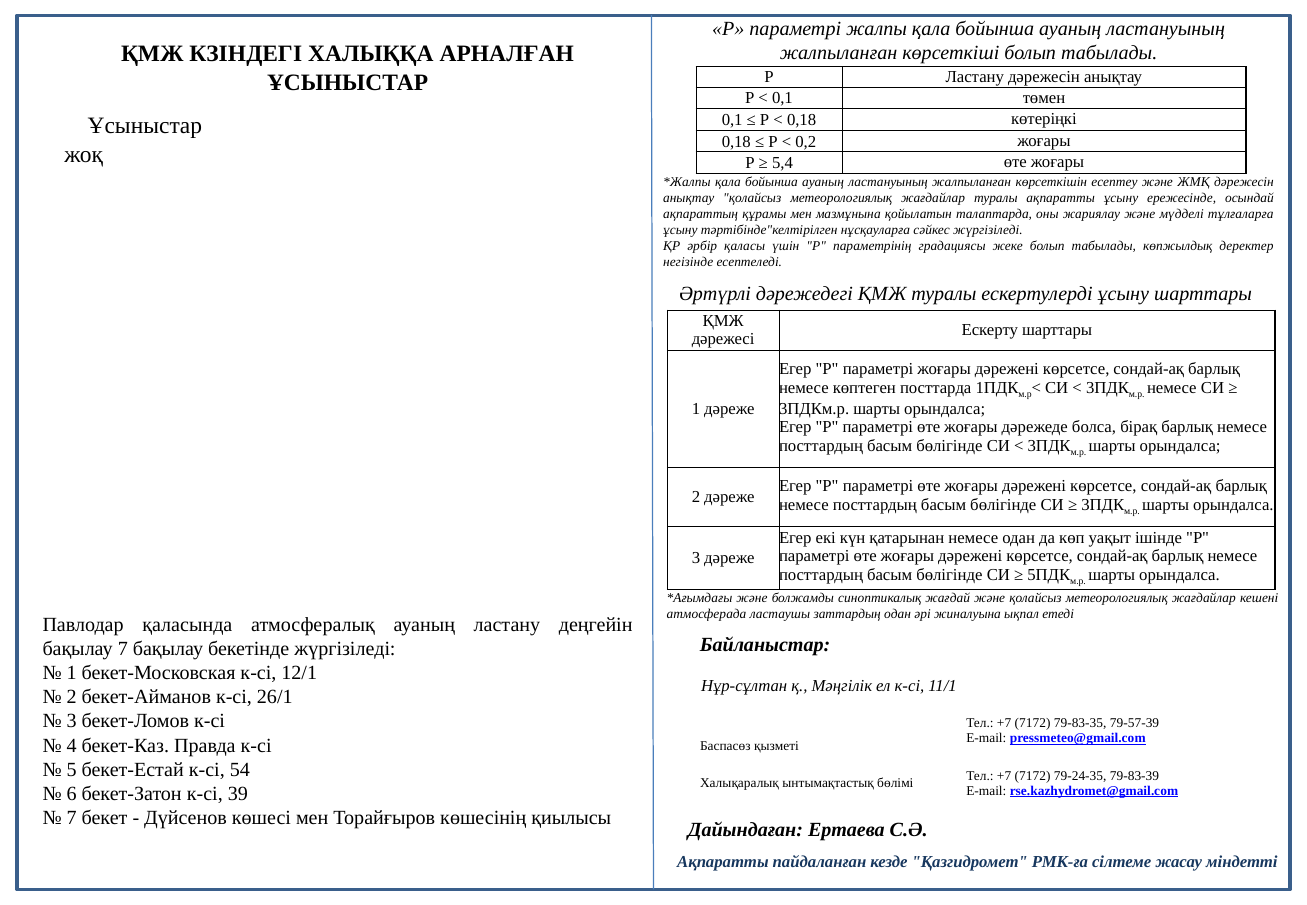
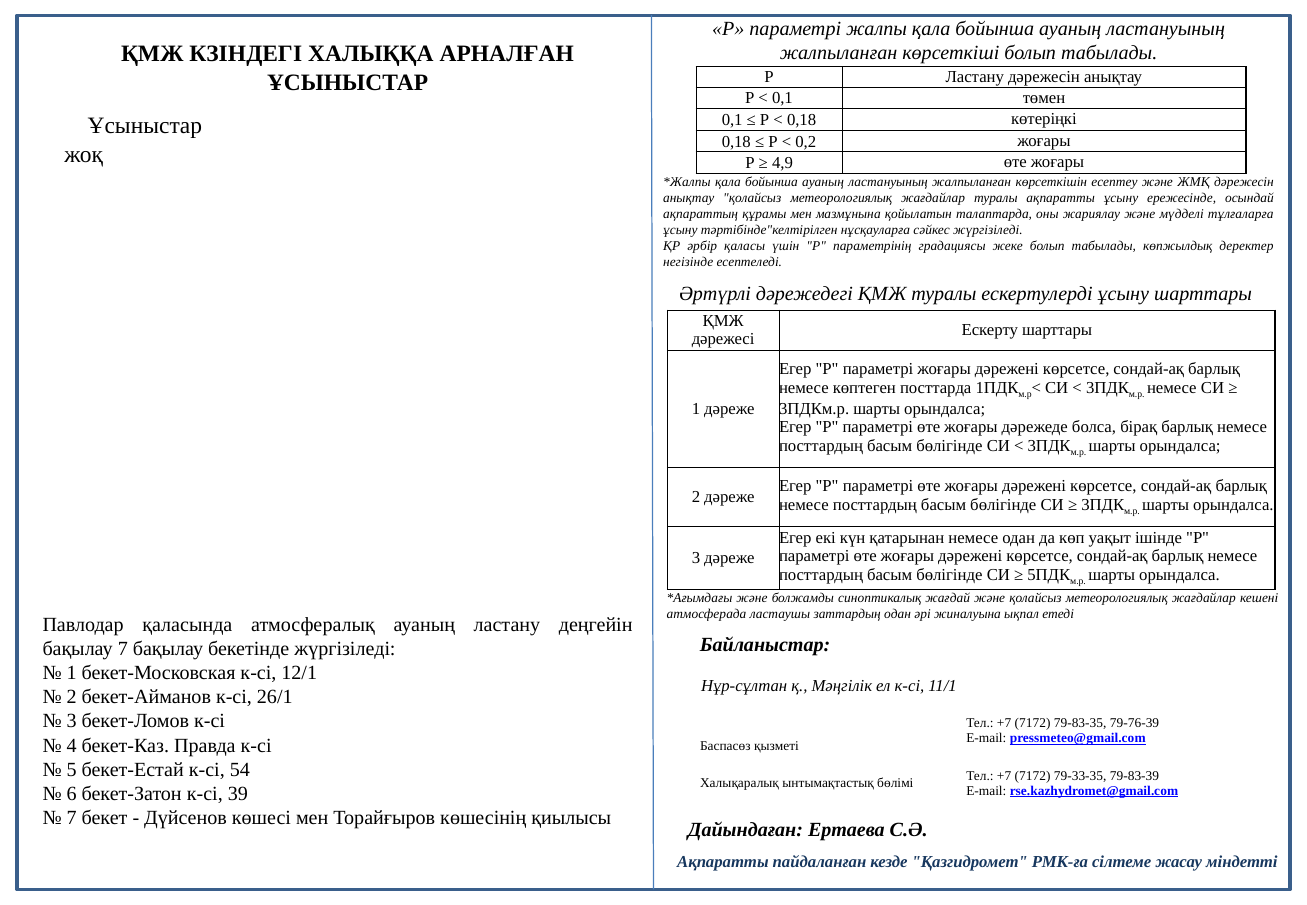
5,4: 5,4 -> 4,9
79-57-39: 79-57-39 -> 79-76-39
79-24-35: 79-24-35 -> 79-33-35
